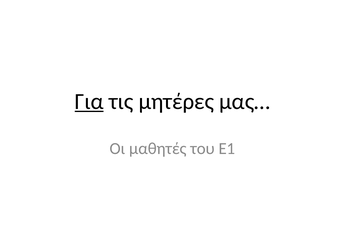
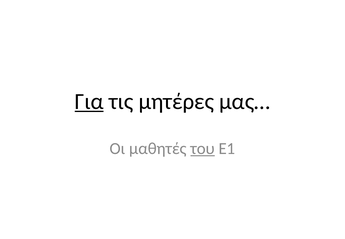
του underline: none -> present
